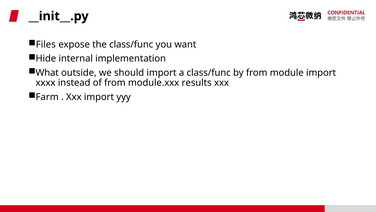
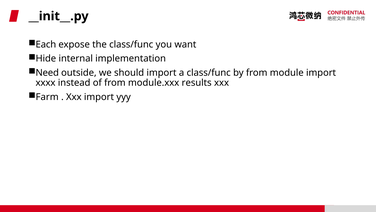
Files: Files -> Each
What: What -> Need
